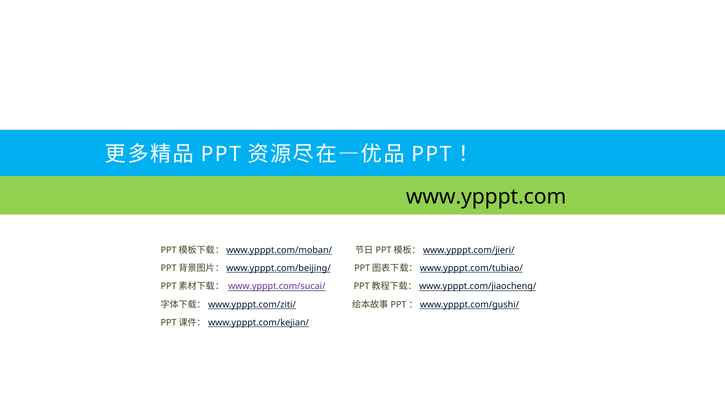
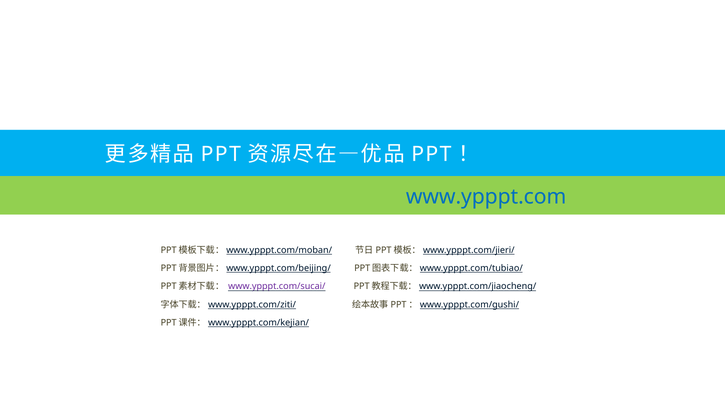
www.ypppt.com colour: black -> blue
